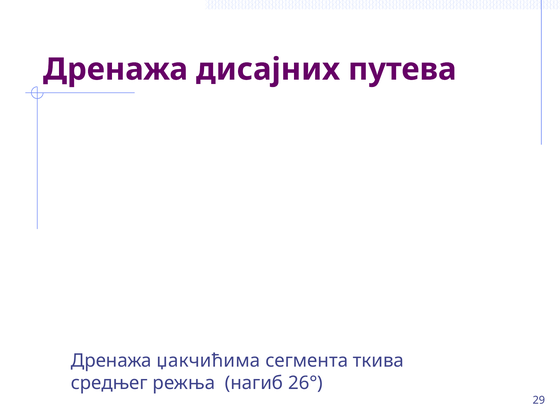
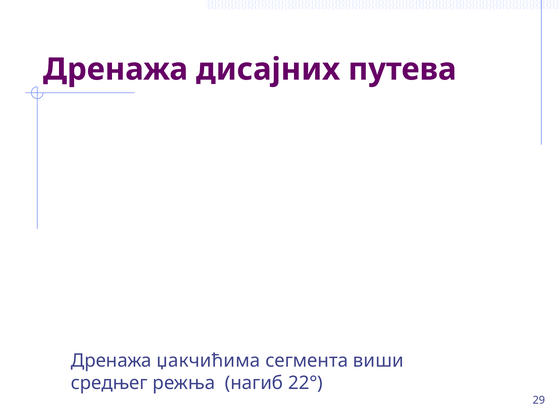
ткива: ткива -> виши
26°: 26° -> 22°
